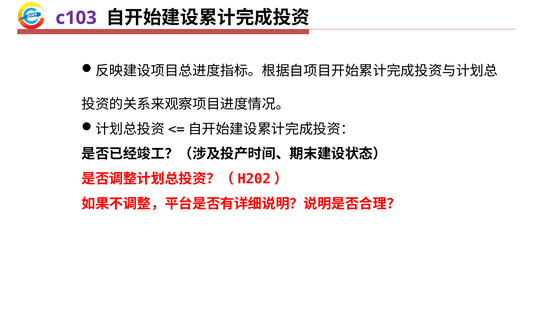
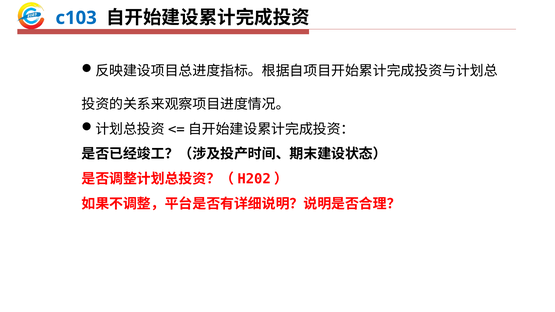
c103 colour: purple -> blue
